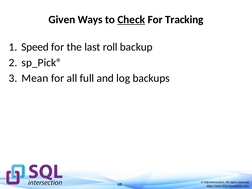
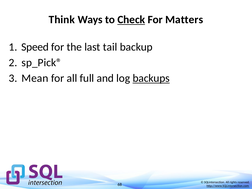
Given: Given -> Think
Tracking: Tracking -> Matters
roll: roll -> tail
backups underline: none -> present
